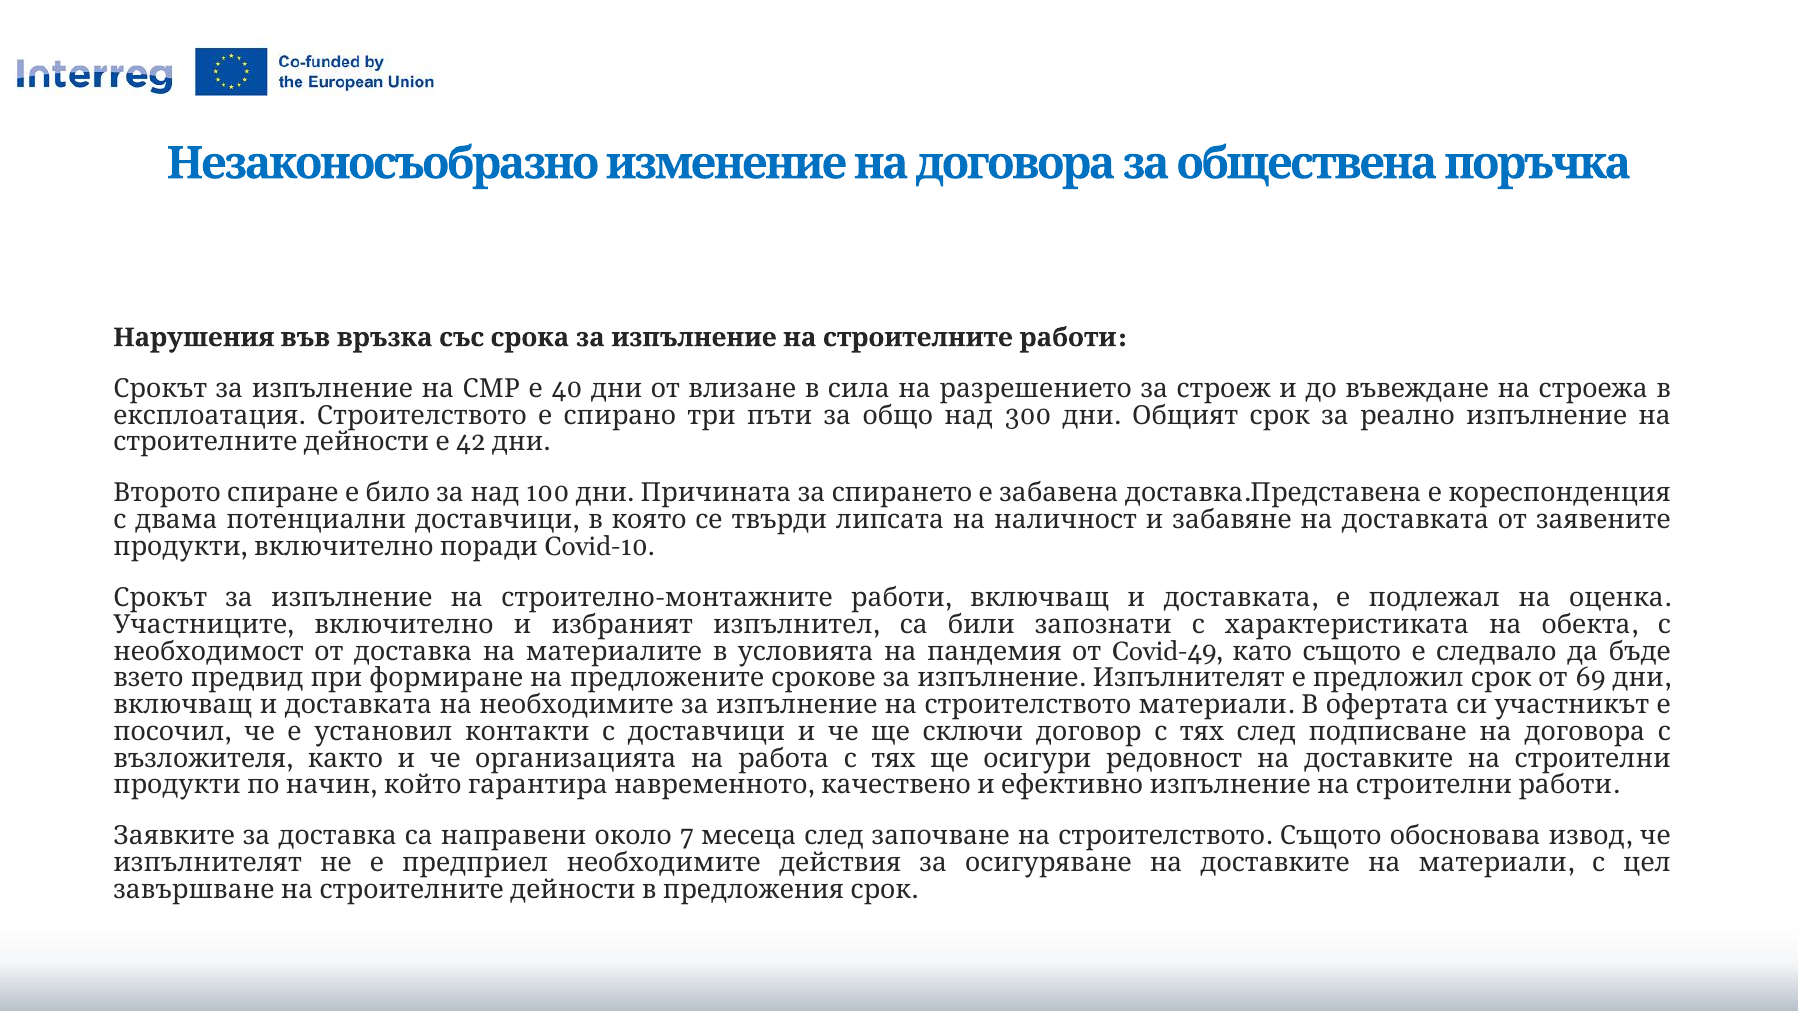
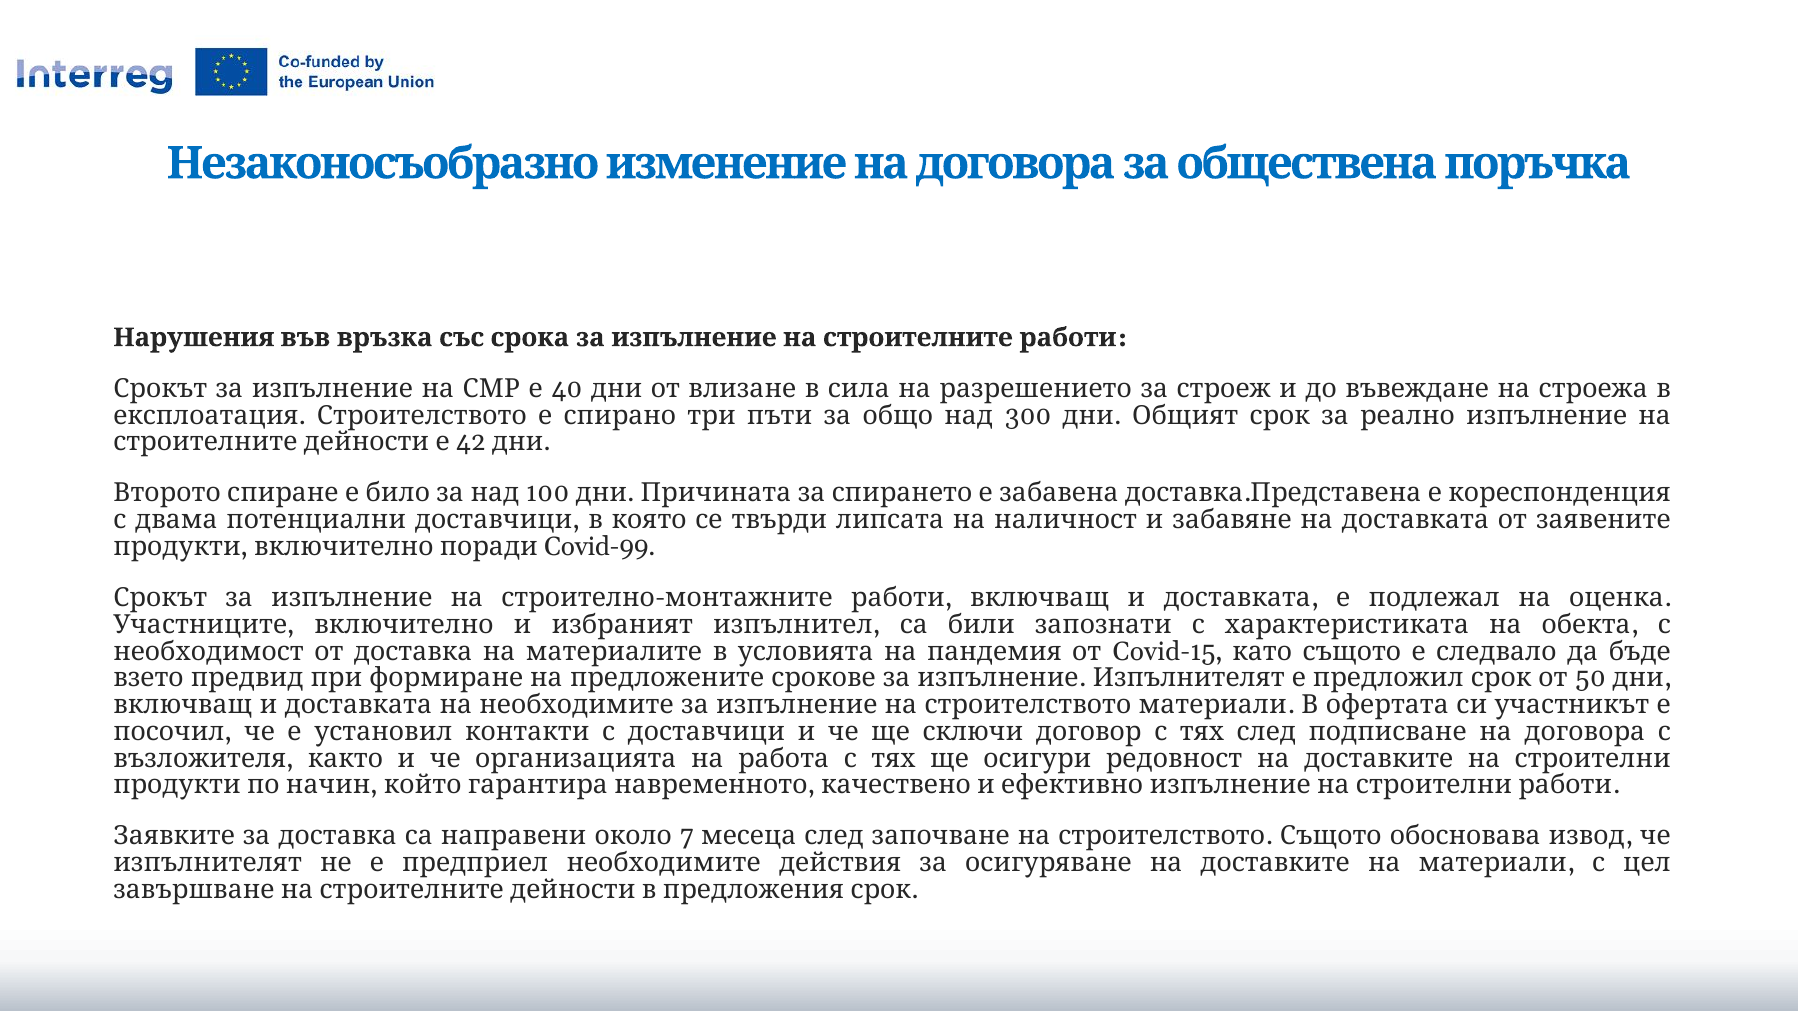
Covid-10: Covid-10 -> Covid-99
Covid-49: Covid-49 -> Covid-15
69: 69 -> 50
